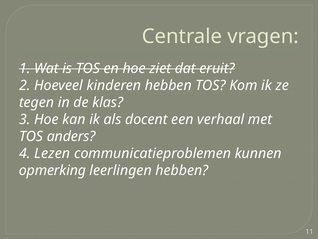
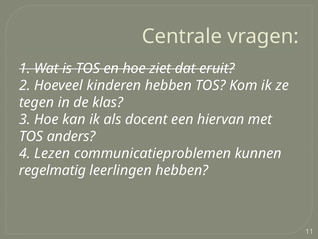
verhaal: verhaal -> hiervan
opmerking: opmerking -> regelmatig
